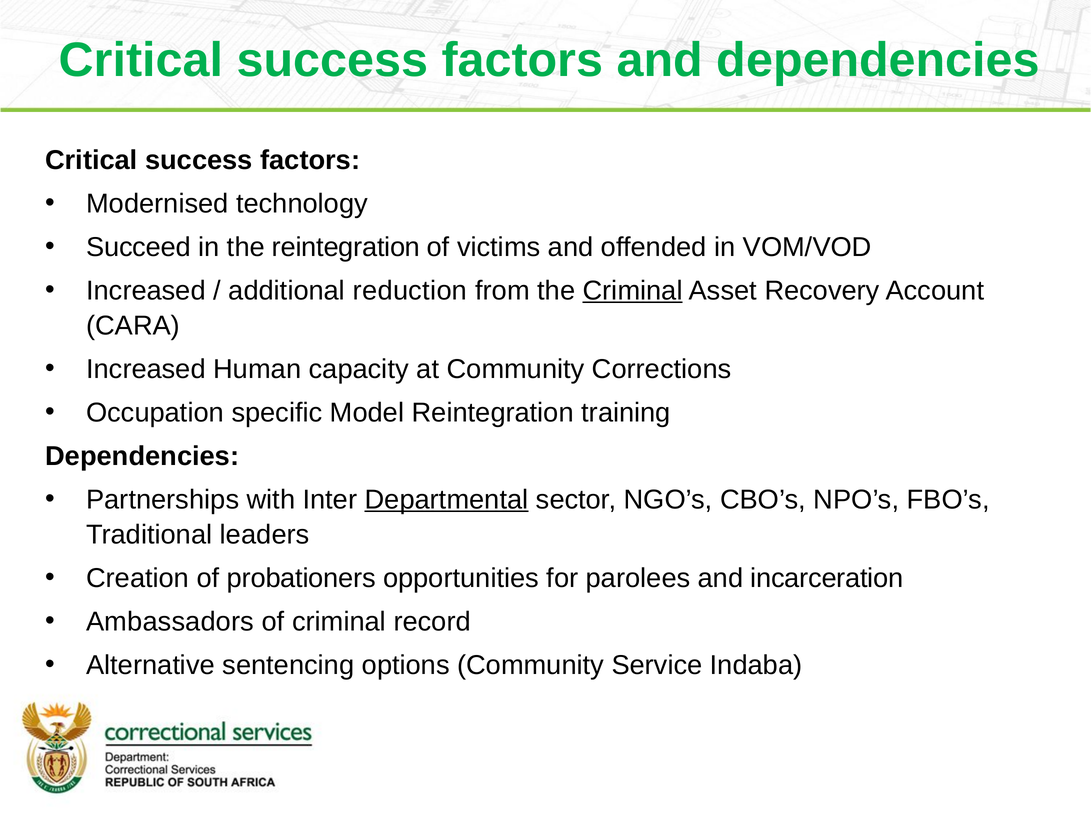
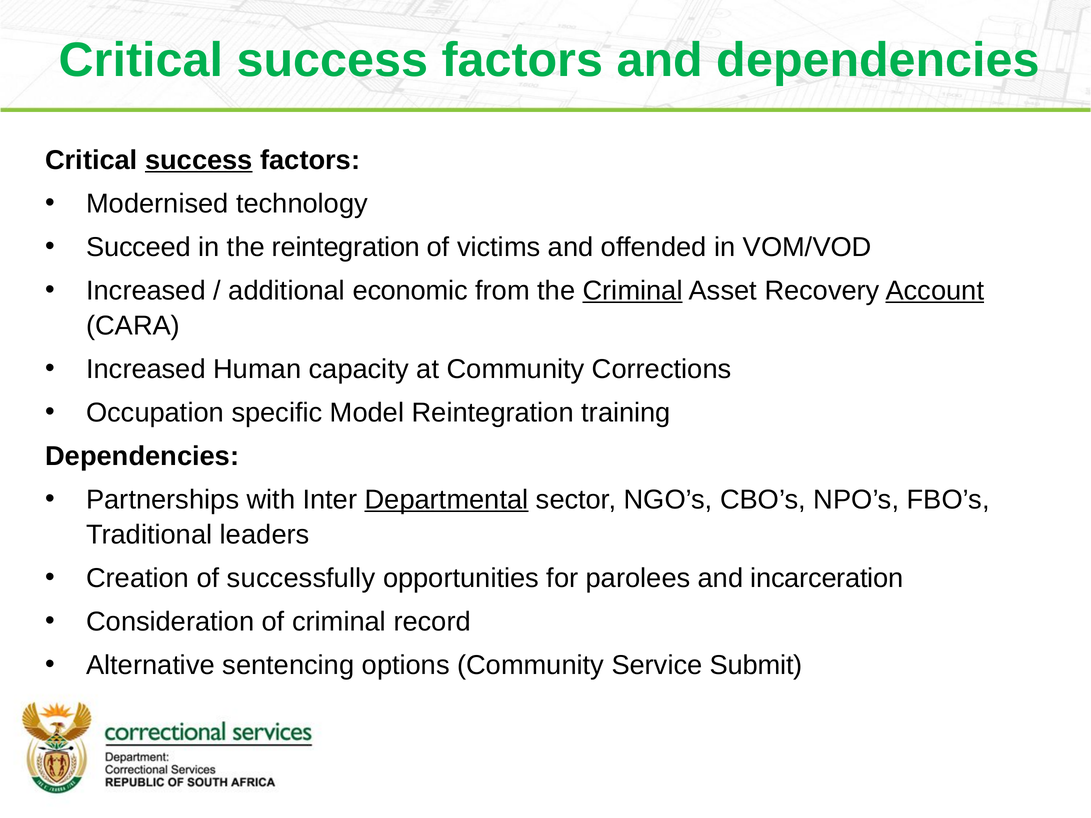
success at (199, 160) underline: none -> present
reduction: reduction -> economic
Account underline: none -> present
probationers: probationers -> successfully
Ambassadors: Ambassadors -> Consideration
Indaba: Indaba -> Submit
